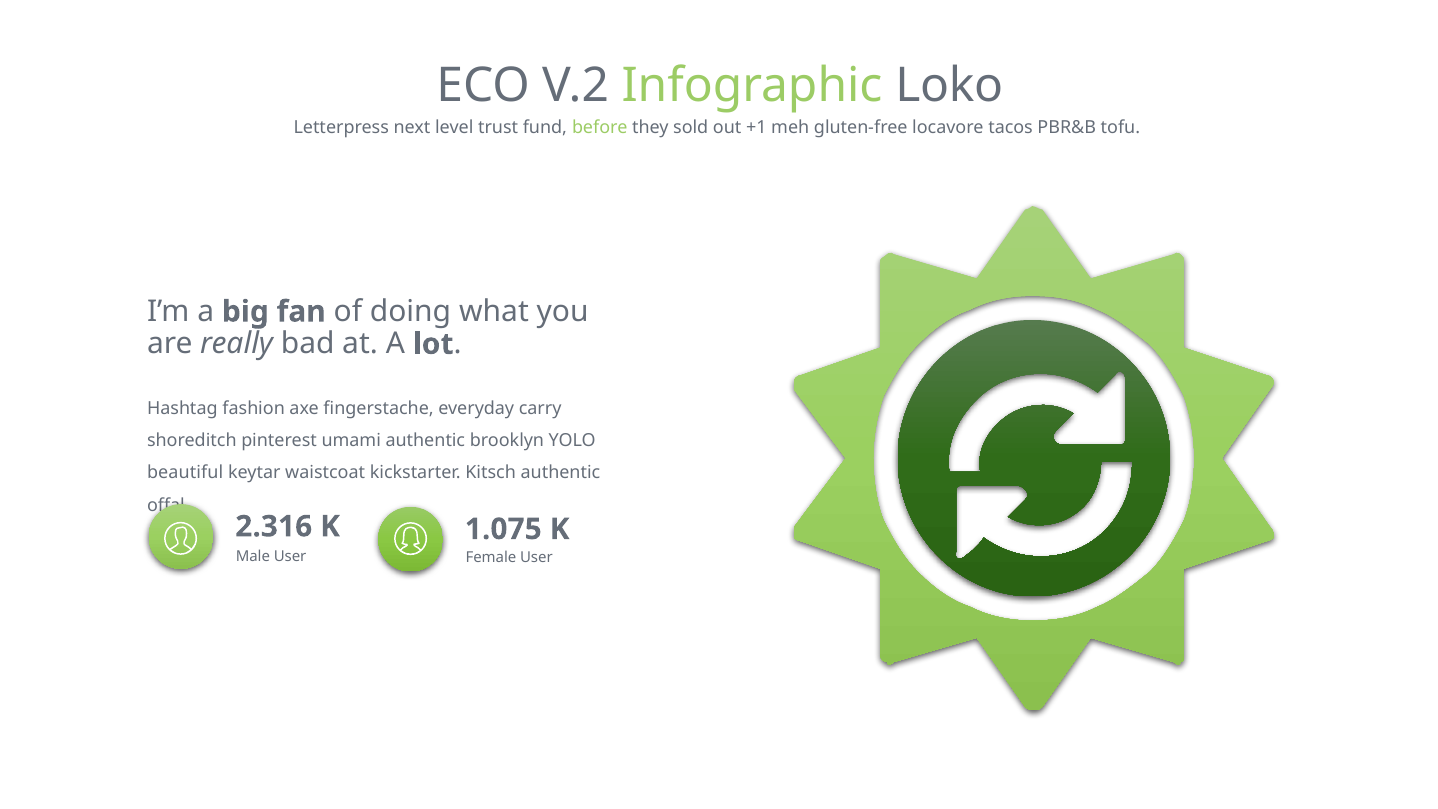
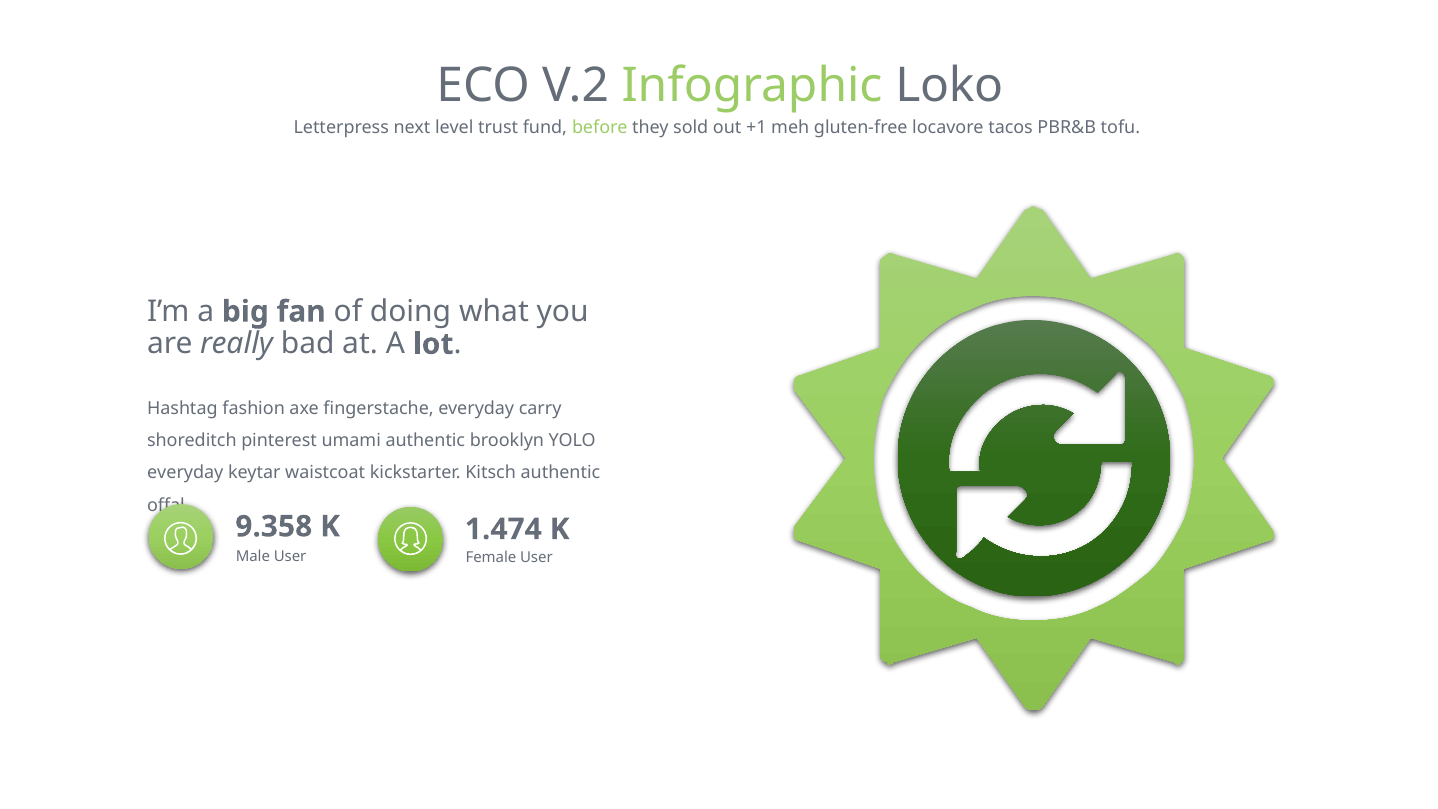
beautiful at (185, 473): beautiful -> everyday
2.316: 2.316 -> 9.358
1.075: 1.075 -> 1.474
